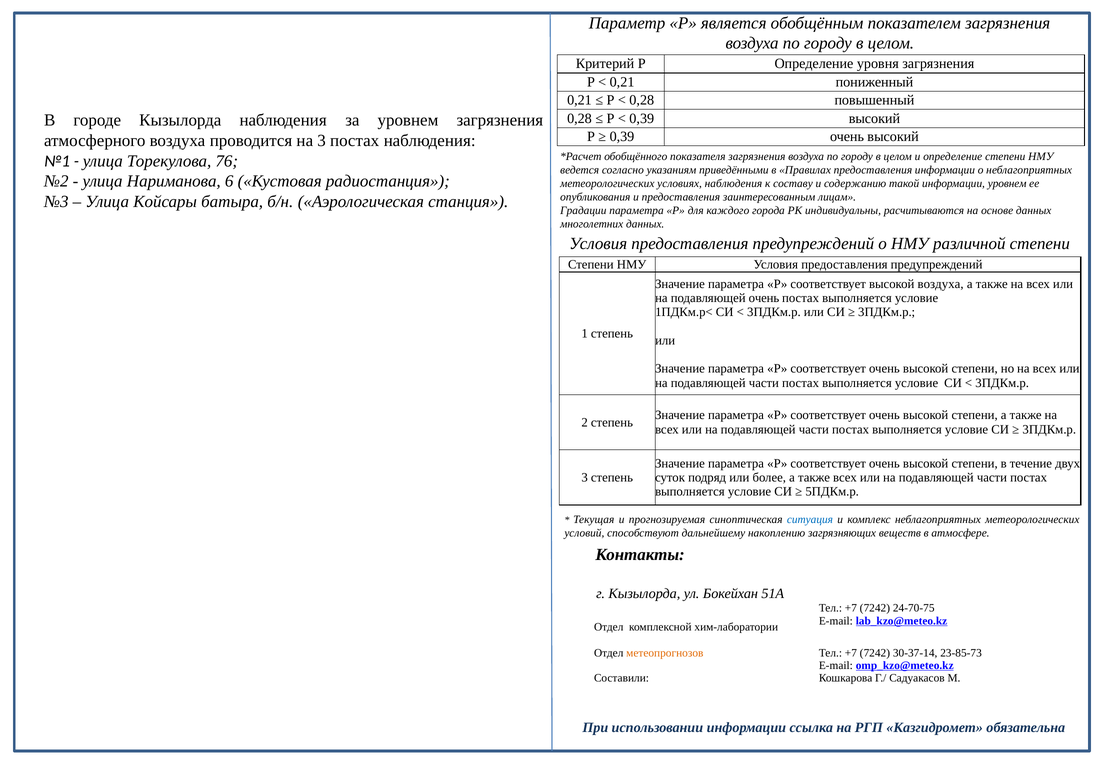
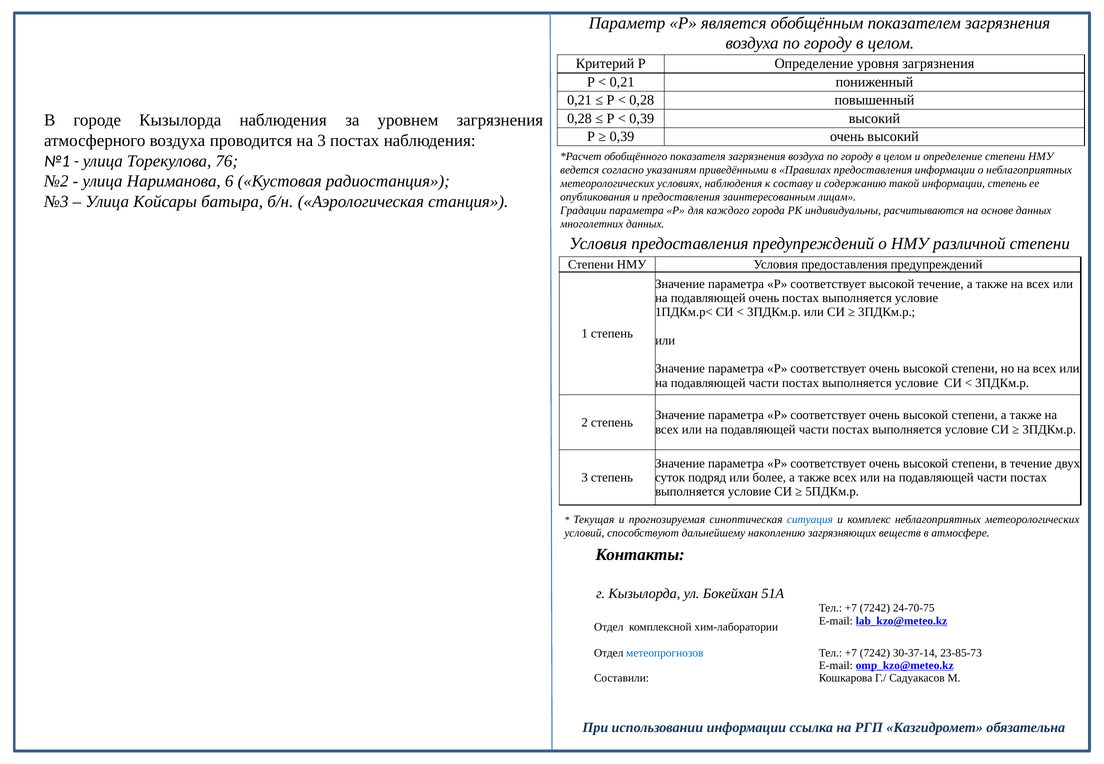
информации уровнем: уровнем -> степень
высокой воздуха: воздуха -> течение
метеопрогнозов colour: orange -> blue
